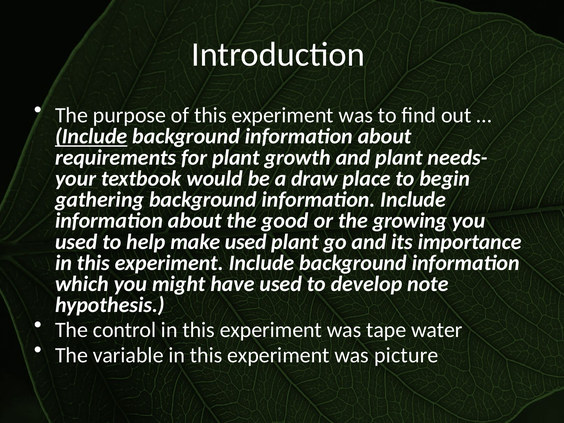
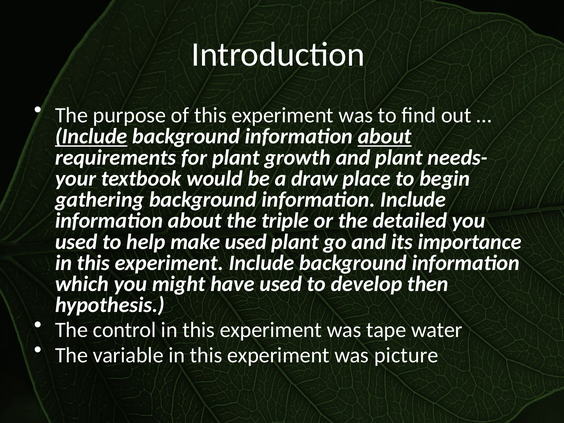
about at (385, 136) underline: none -> present
good: good -> triple
growing: growing -> detailed
note: note -> then
